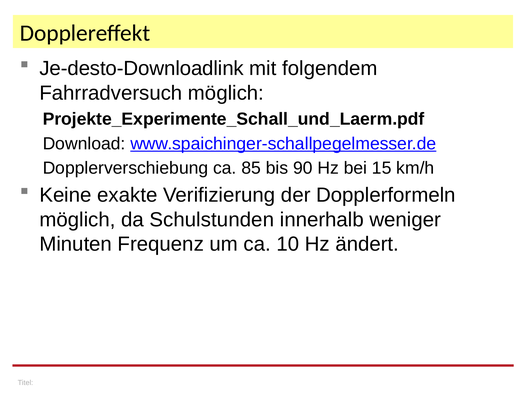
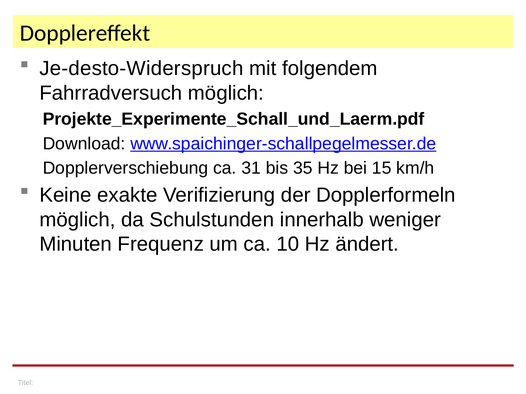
Je-desto-Downloadlink: Je-desto-Downloadlink -> Je-desto-Widerspruch
85: 85 -> 31
90: 90 -> 35
